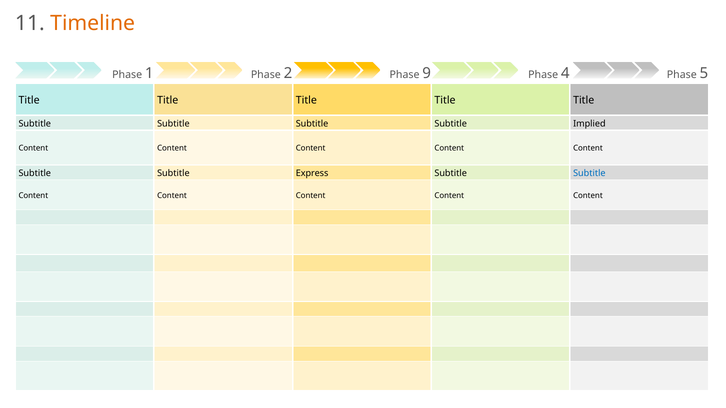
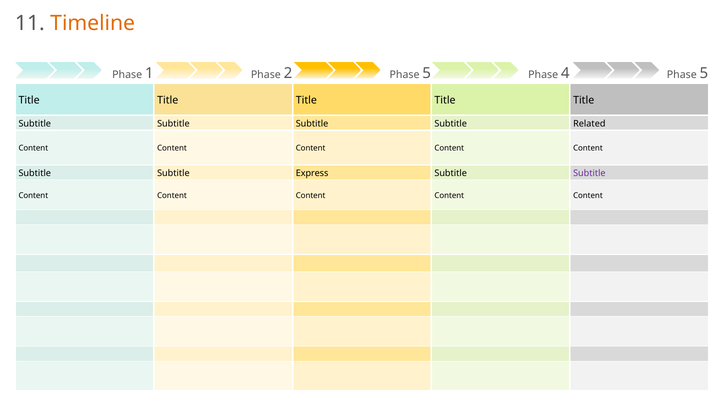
2 Phase 9: 9 -> 5
Implied: Implied -> Related
Subtitle at (589, 173) colour: blue -> purple
